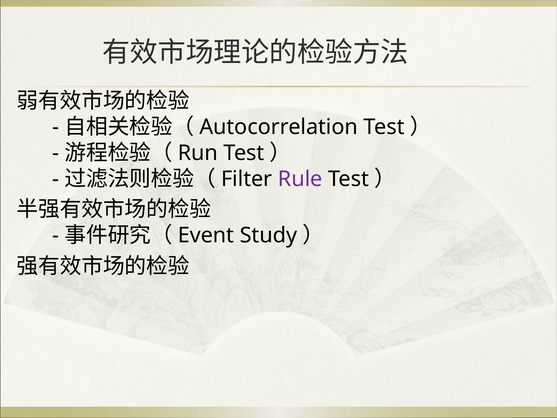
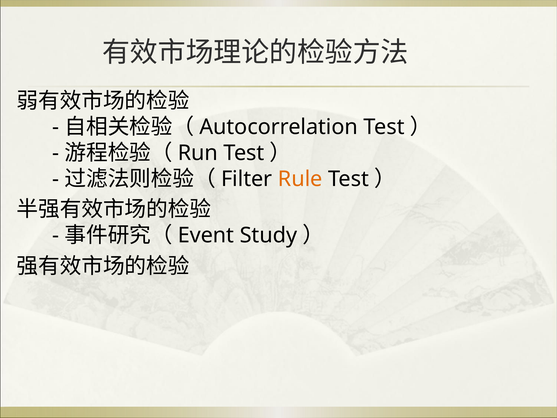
Rule colour: purple -> orange
